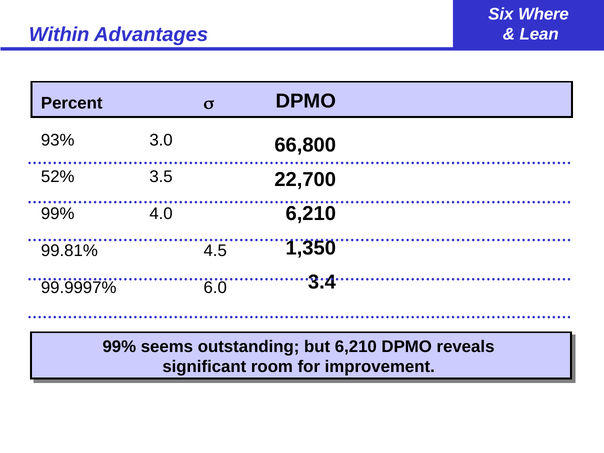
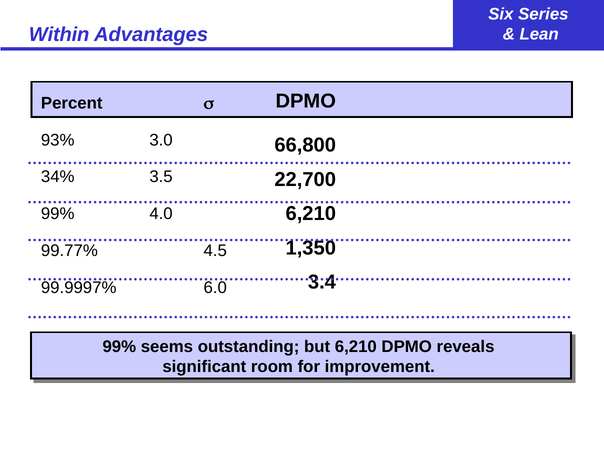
Where: Where -> Series
52%: 52% -> 34%
99.81%: 99.81% -> 99.77%
